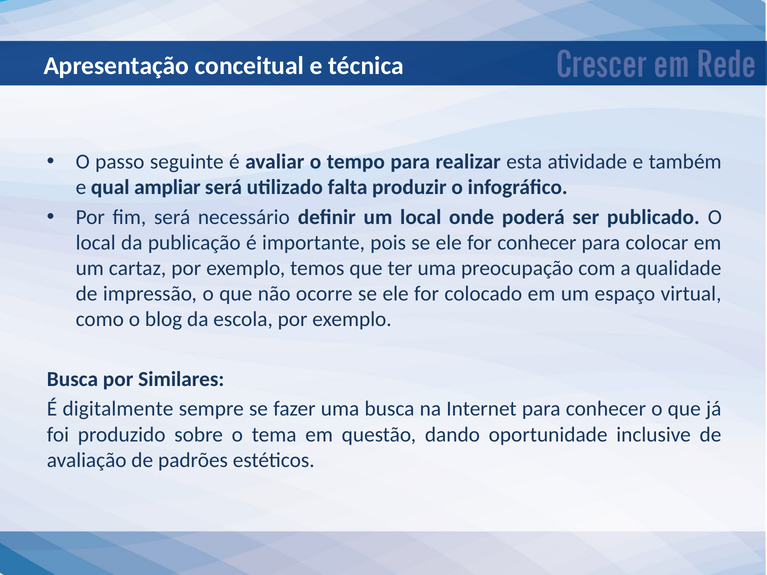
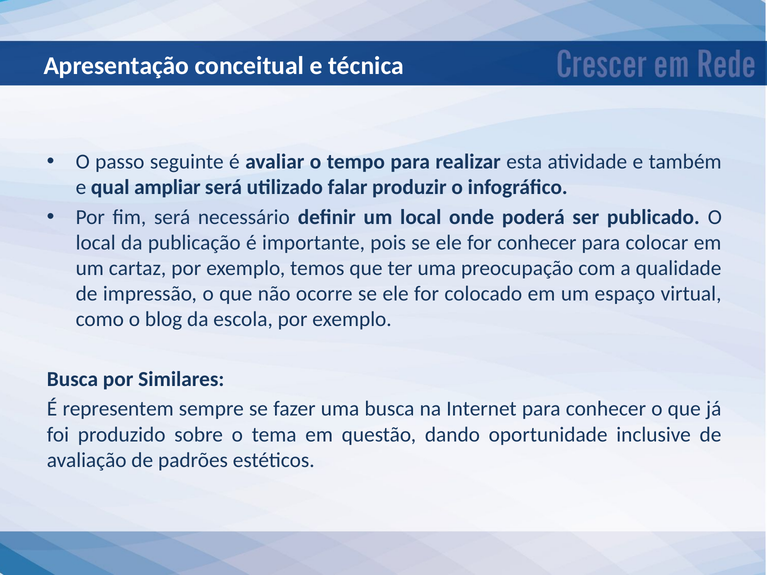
falta: falta -> falar
digitalmente: digitalmente -> representem
